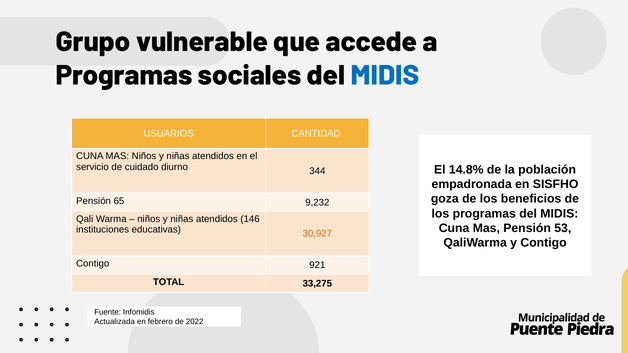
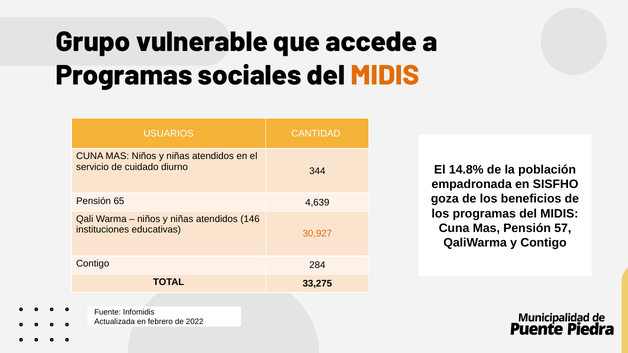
MIDIS at (385, 76) colour: blue -> orange
9,232: 9,232 -> 4,639
53: 53 -> 57
921: 921 -> 284
